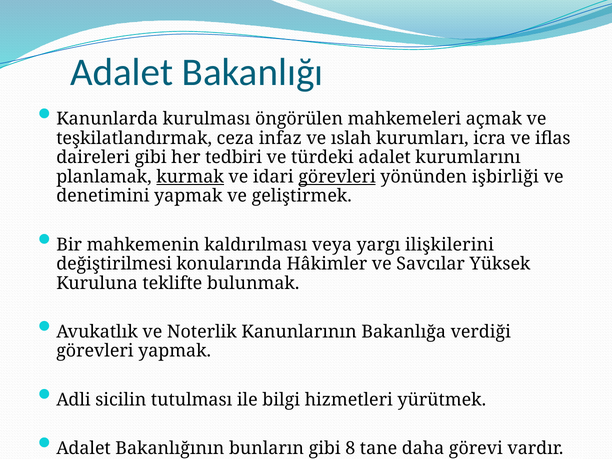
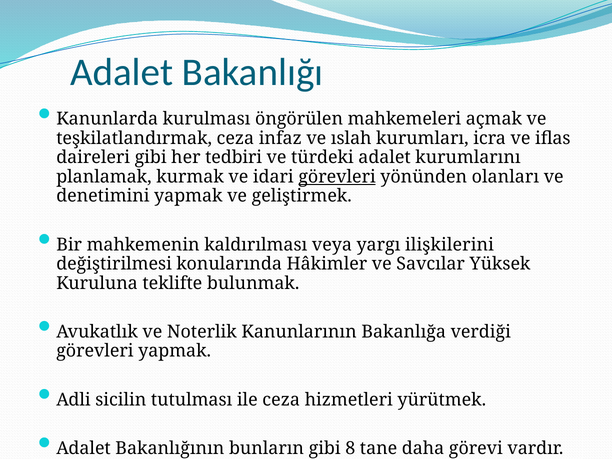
kurmak underline: present -> none
işbirliği: işbirliği -> olanları
ile bilgi: bilgi -> ceza
